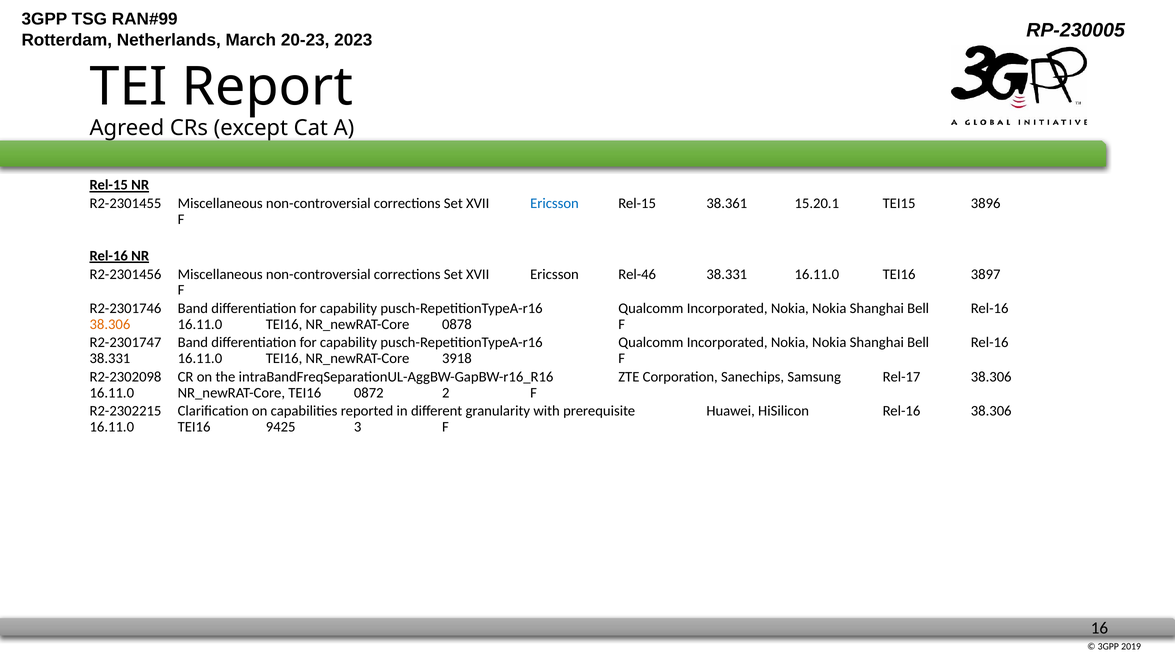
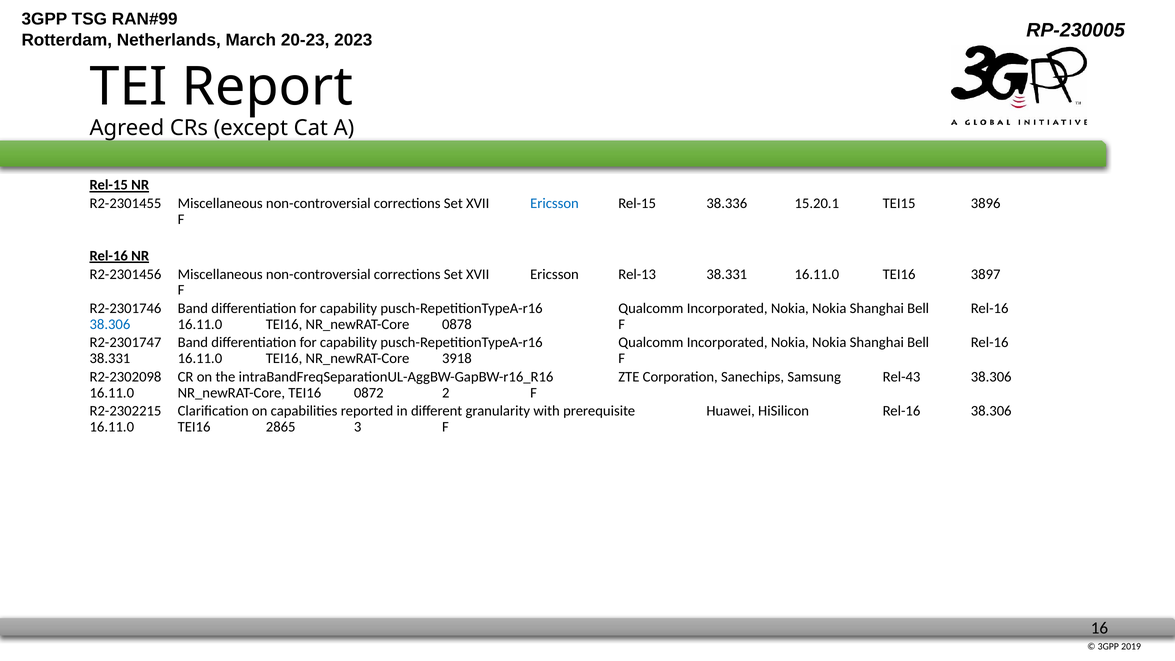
38.361: 38.361 -> 38.336
Rel-46: Rel-46 -> Rel-13
38.306 at (110, 324) colour: orange -> blue
Rel-17: Rel-17 -> Rel-43
9425: 9425 -> 2865
